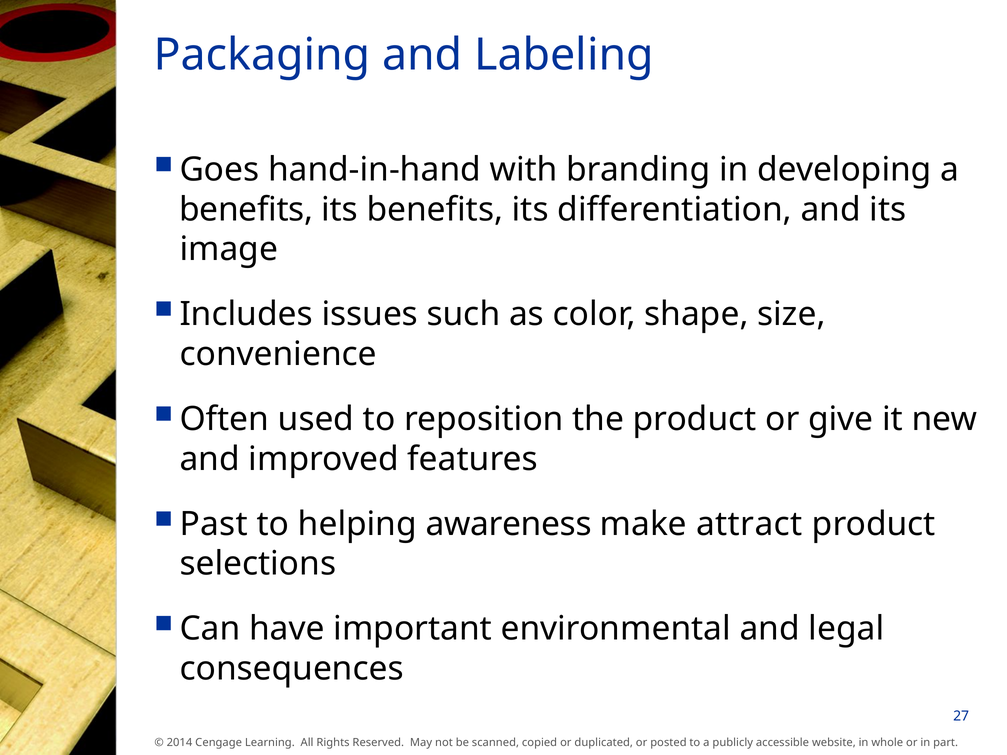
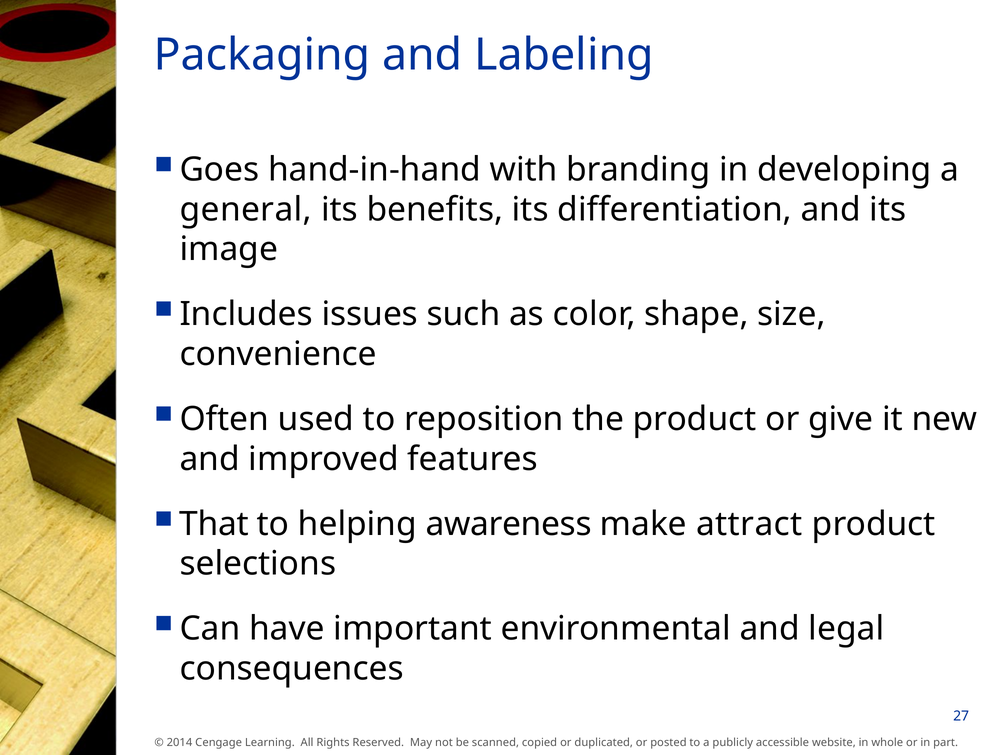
benefits at (246, 210): benefits -> general
Past: Past -> That
